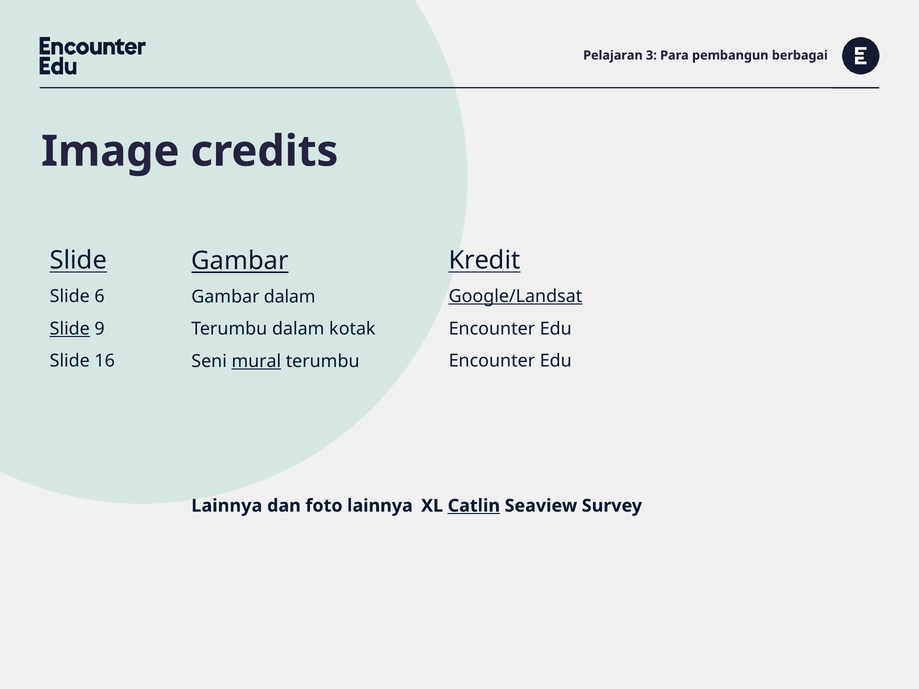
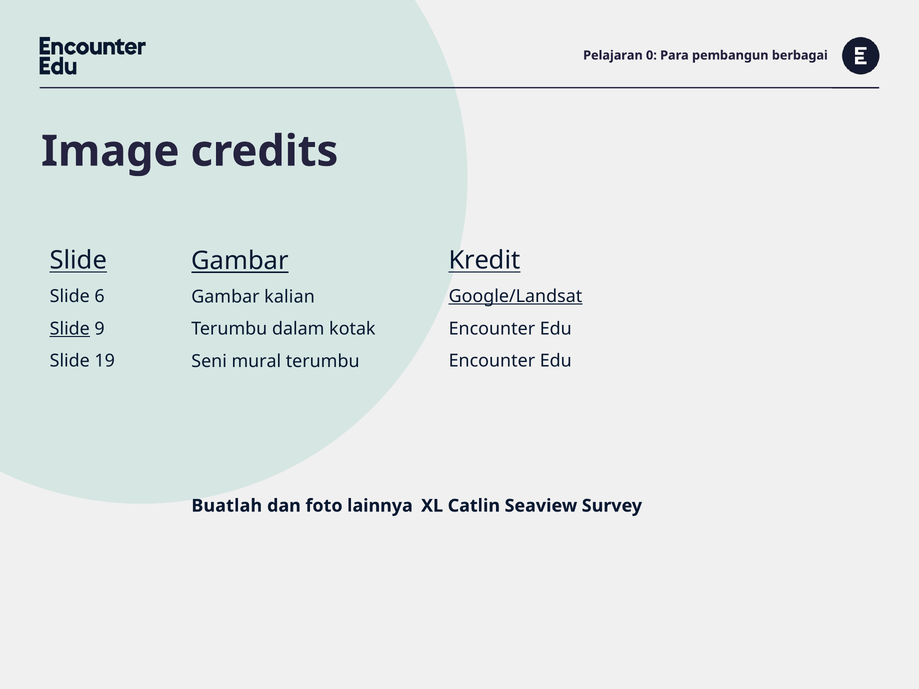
3: 3 -> 0
Gambar dalam: dalam -> kalian
16: 16 -> 19
mural underline: present -> none
Lainnya at (227, 506): Lainnya -> Buatlah
Catlin underline: present -> none
